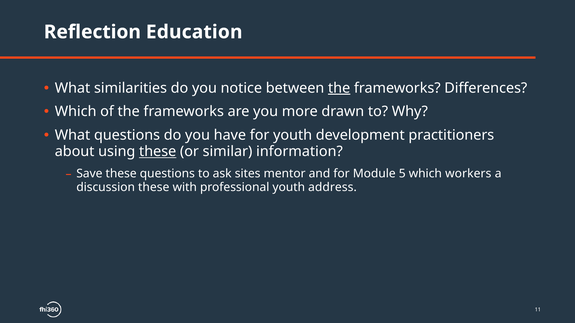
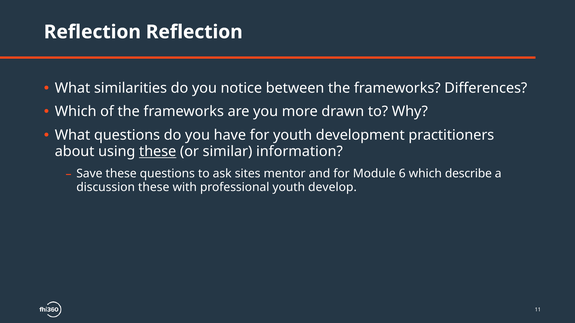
Reflection Education: Education -> Reflection
the at (339, 88) underline: present -> none
5: 5 -> 6
workers: workers -> describe
address: address -> develop
